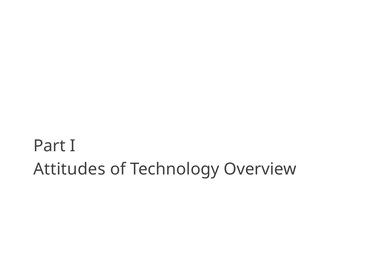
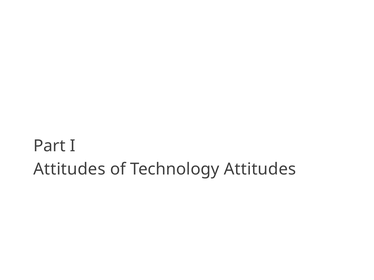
Technology Overview: Overview -> Attitudes
